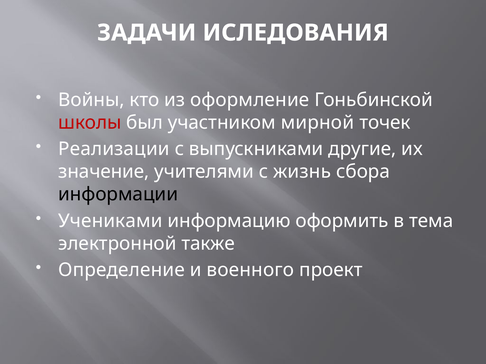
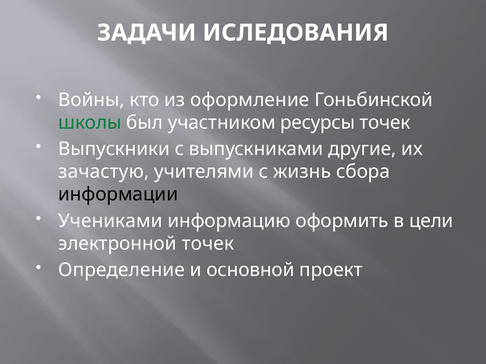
школы colour: red -> green
мирной: мирной -> ресурсы
Реализации: Реализации -> Выпускники
значение: значение -> зачастую
тема: тема -> цели
электронной также: также -> точек
военного: военного -> основной
